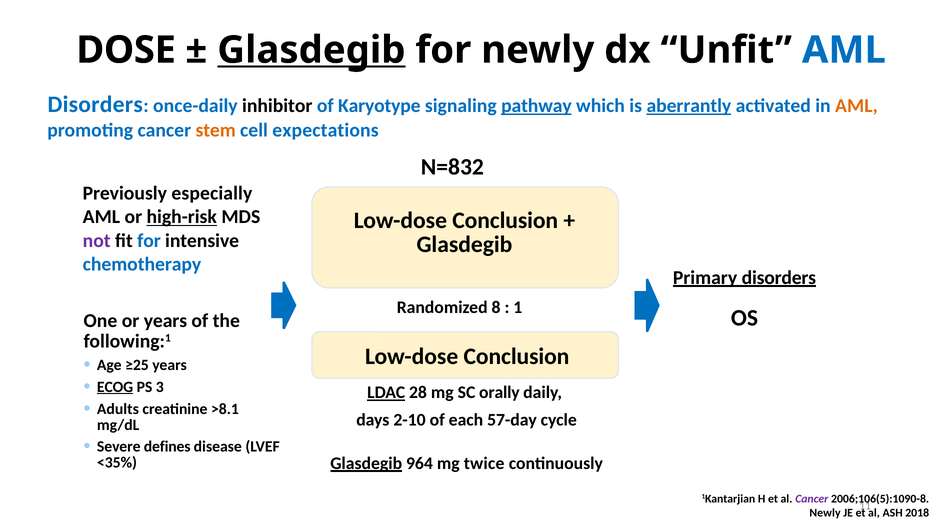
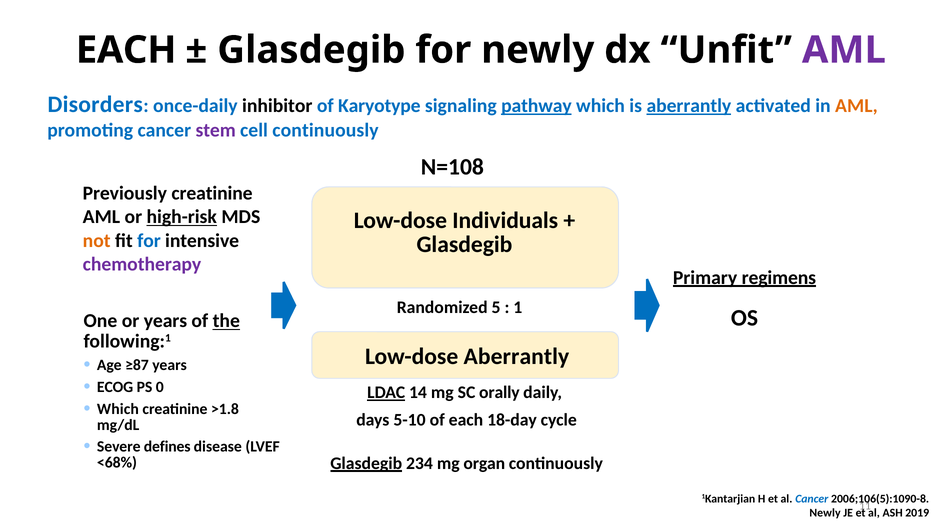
DOSE at (126, 50): DOSE -> EACH
Glasdegib at (311, 50) underline: present -> none
AML at (844, 50) colour: blue -> purple
stem colour: orange -> purple
cell expectations: expectations -> continuously
N=832: N=832 -> N=108
Previously especially: especially -> creatinine
Conclusion at (505, 221): Conclusion -> Individuals
not colour: purple -> orange
chemotherapy colour: blue -> purple
Primary disorders: disorders -> regimens
8: 8 -> 5
the underline: none -> present
Conclusion at (516, 357): Conclusion -> Aberrantly
≥25: ≥25 -> ≥87
ECOG underline: present -> none
3: 3 -> 0
28: 28 -> 14
Adults at (118, 409): Adults -> Which
>8.1: >8.1 -> >1.8
2-10: 2-10 -> 5-10
57-day: 57-day -> 18-day
964: 964 -> 234
twice: twice -> organ
<35%: <35% -> <68%
Cancer at (812, 499) colour: purple -> blue
2018: 2018 -> 2019
